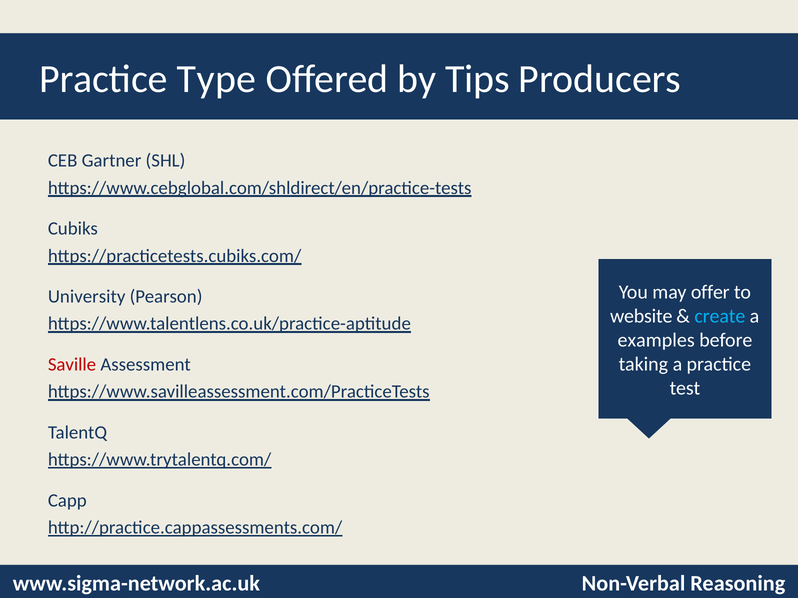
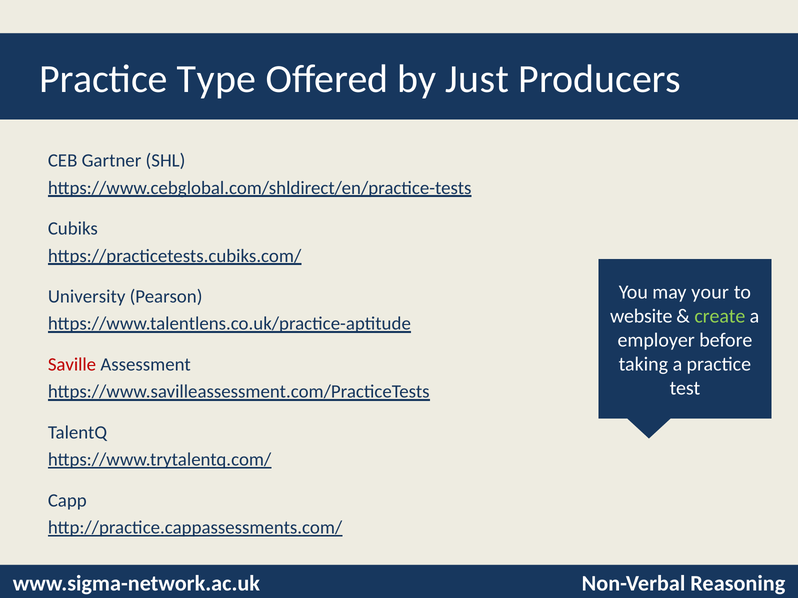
Tips: Tips -> Just
offer: offer -> your
create colour: light blue -> light green
examples: examples -> employer
